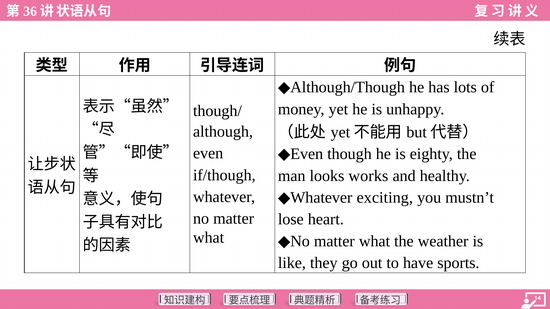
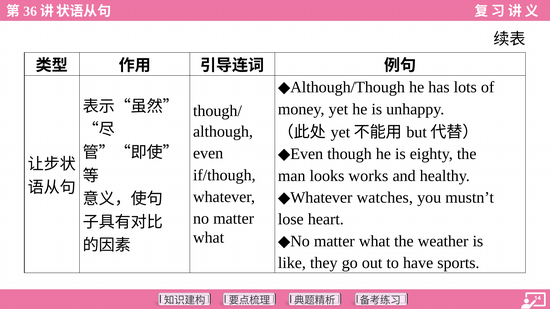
exciting: exciting -> watches
